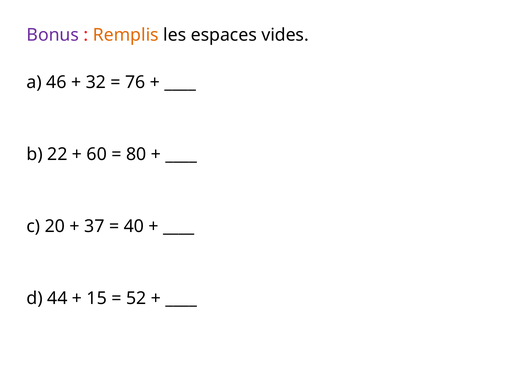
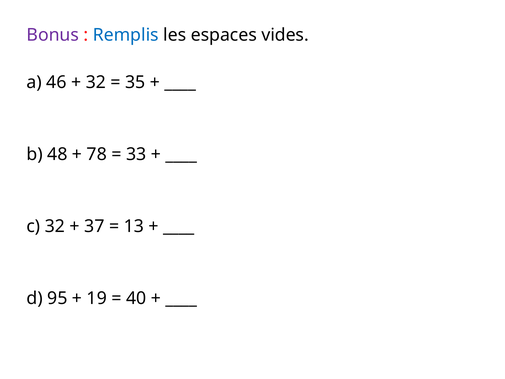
Remplis colour: orange -> blue
76: 76 -> 35
22: 22 -> 48
60: 60 -> 78
80: 80 -> 33
c 20: 20 -> 32
40: 40 -> 13
44: 44 -> 95
15: 15 -> 19
52: 52 -> 40
